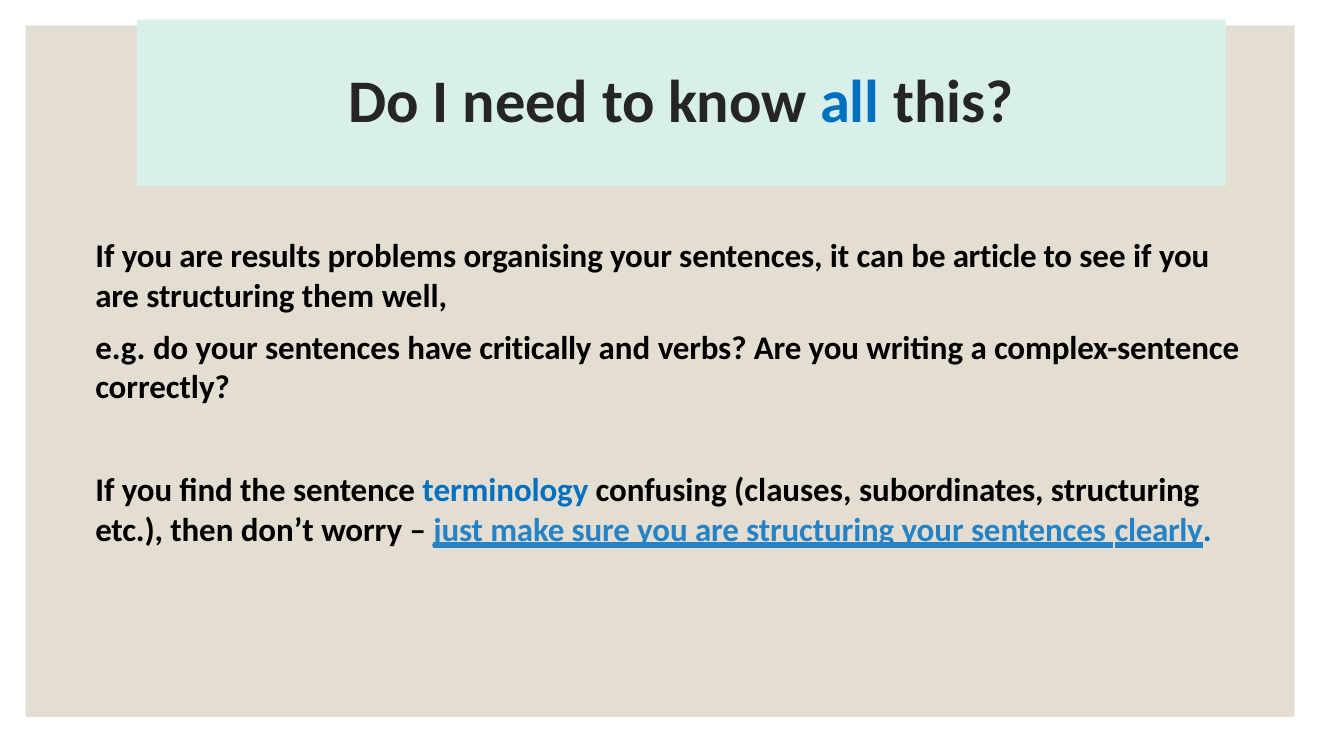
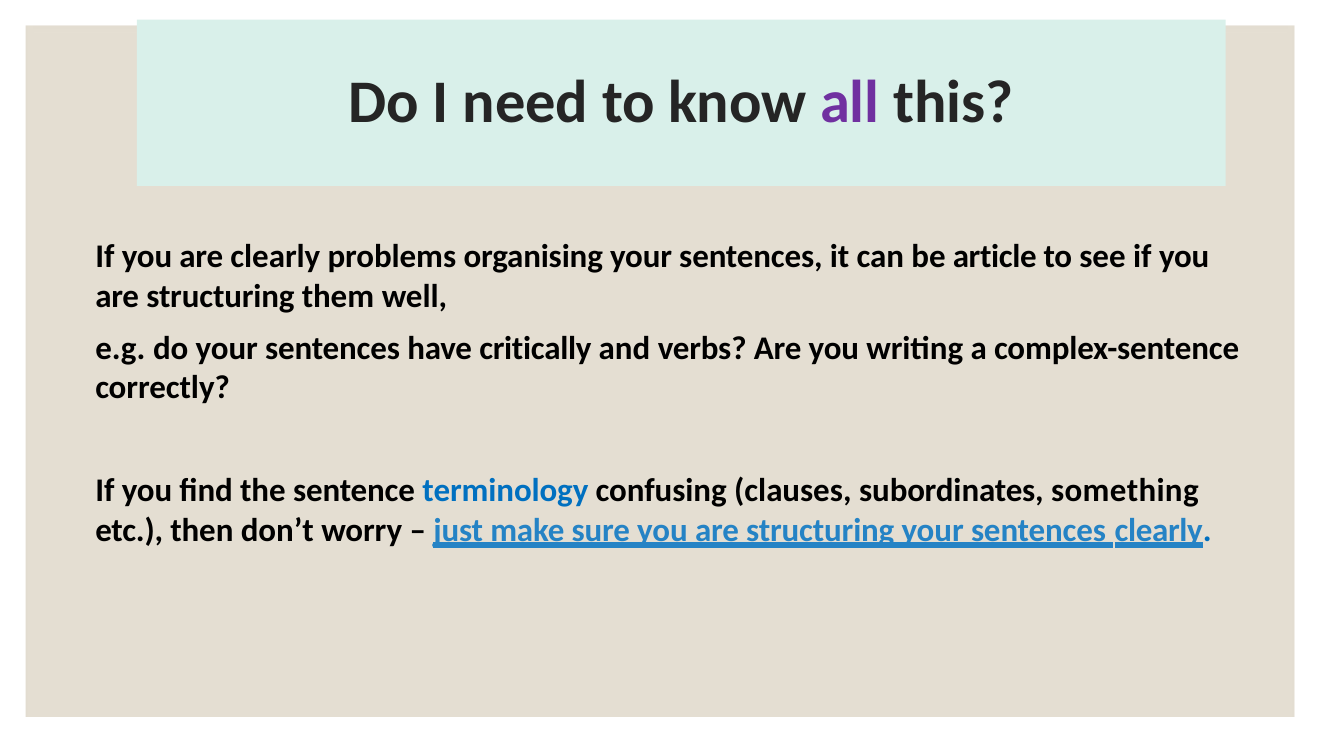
all colour: blue -> purple
are results: results -> clearly
subordinates structuring: structuring -> something
